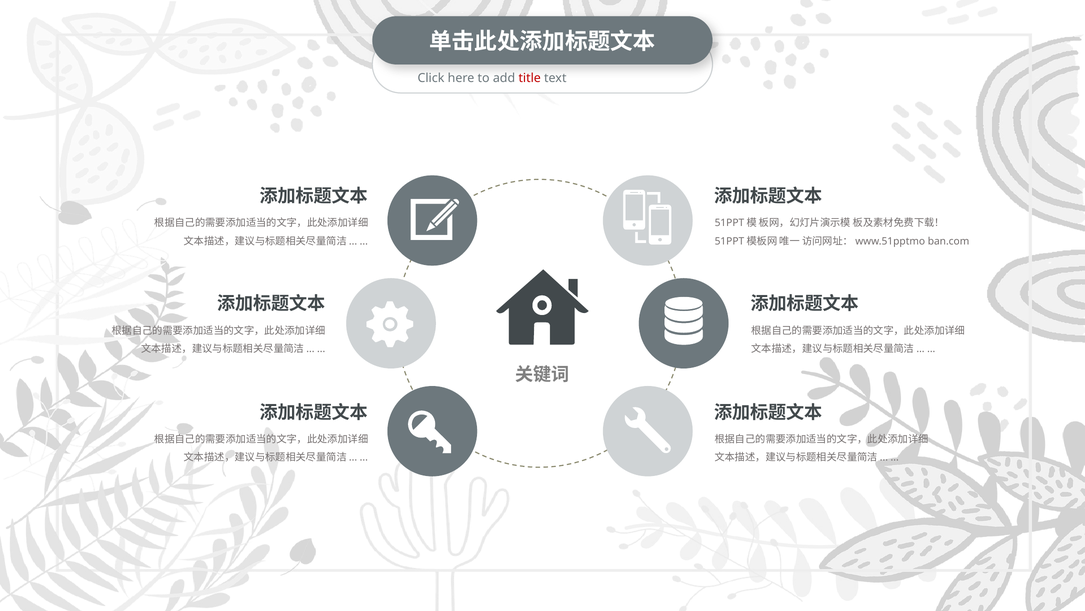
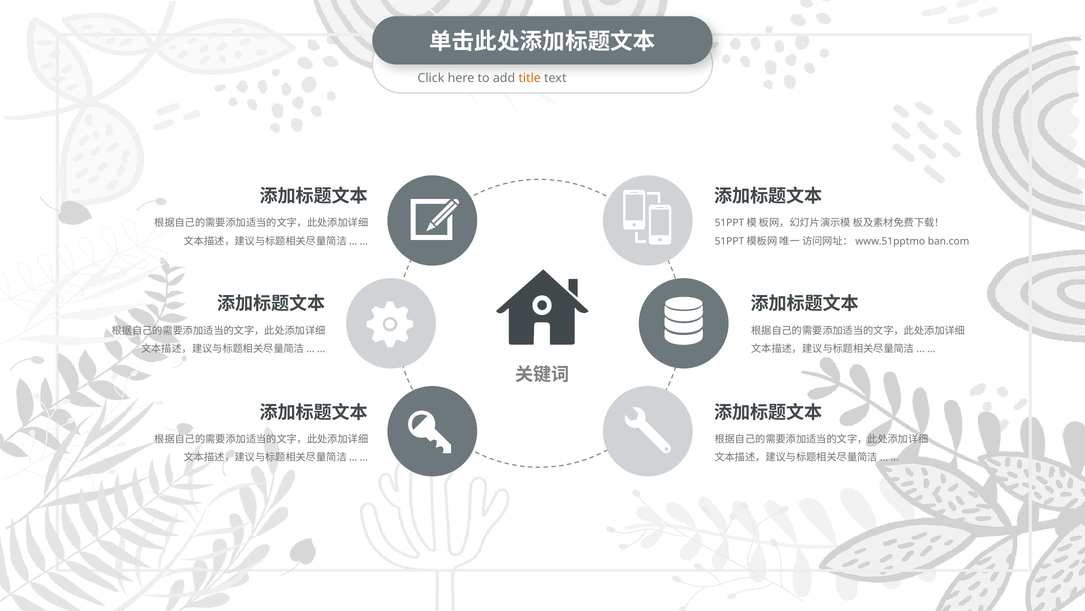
title colour: red -> orange
